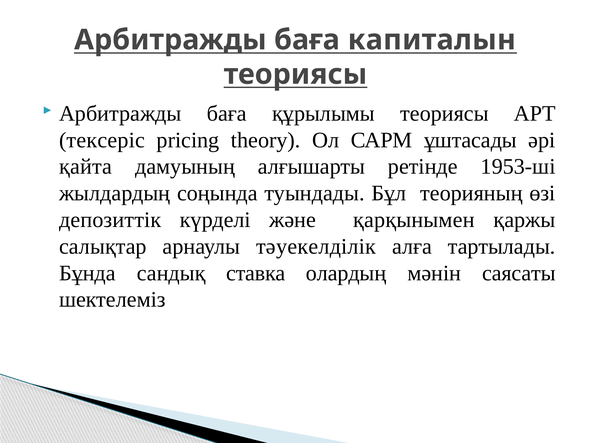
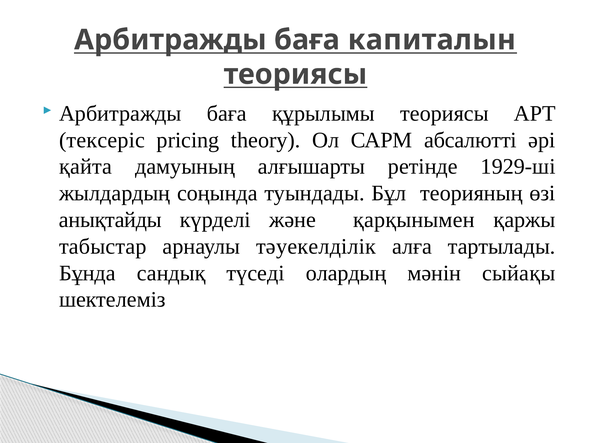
ұштасады: ұштасады -> абсалютті
1953-ші: 1953-ші -> 1929-ші
депозиттік: депозиттік -> анықтайды
салықтар: салықтар -> табыстар
ставка: ставка -> түседі
саясаты: саясаты -> сыйақы
